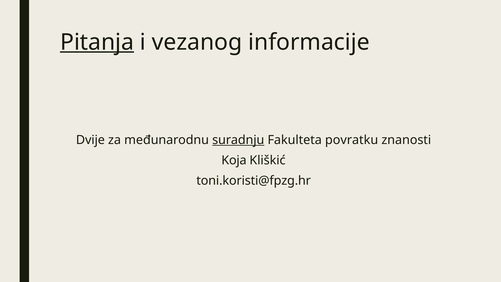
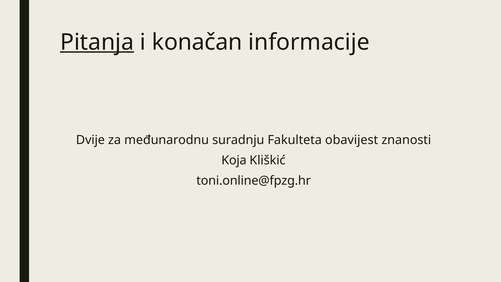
vezanog: vezanog -> konačan
suradnju underline: present -> none
povratku: povratku -> obavijest
toni.koristi@fpzg.hr: toni.koristi@fpzg.hr -> toni.online@fpzg.hr
